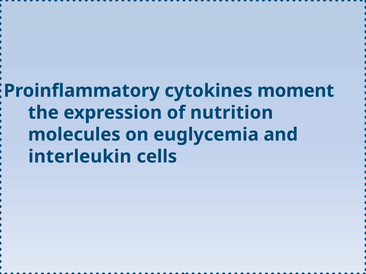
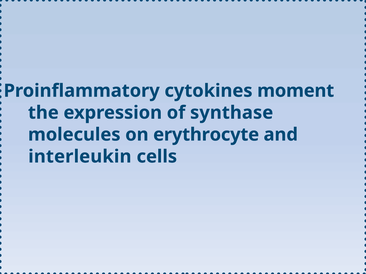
nutrition: nutrition -> synthase
euglycemia: euglycemia -> erythrocyte
